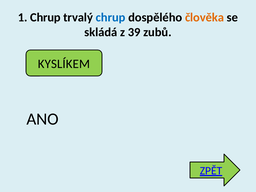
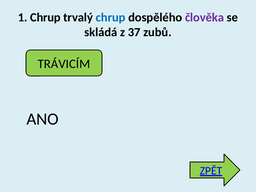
člověka colour: orange -> purple
39: 39 -> 37
KYSLÍKEM: KYSLÍKEM -> TRÁVICÍM
